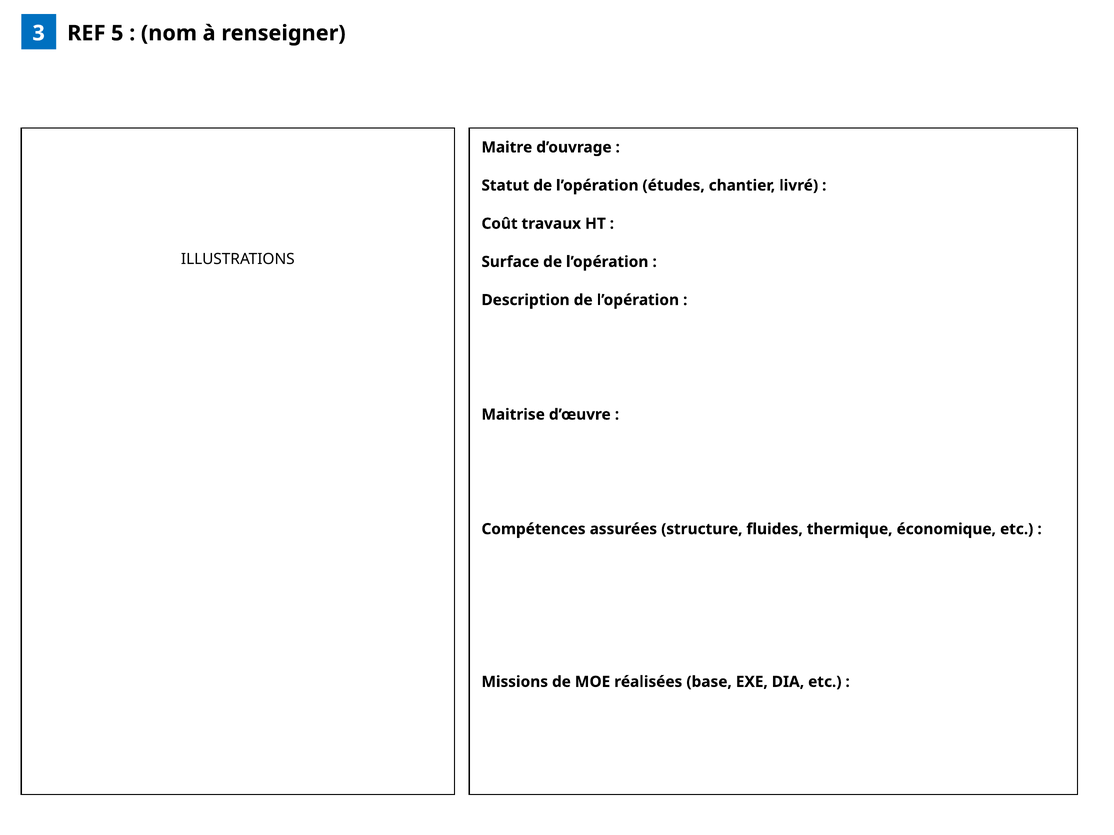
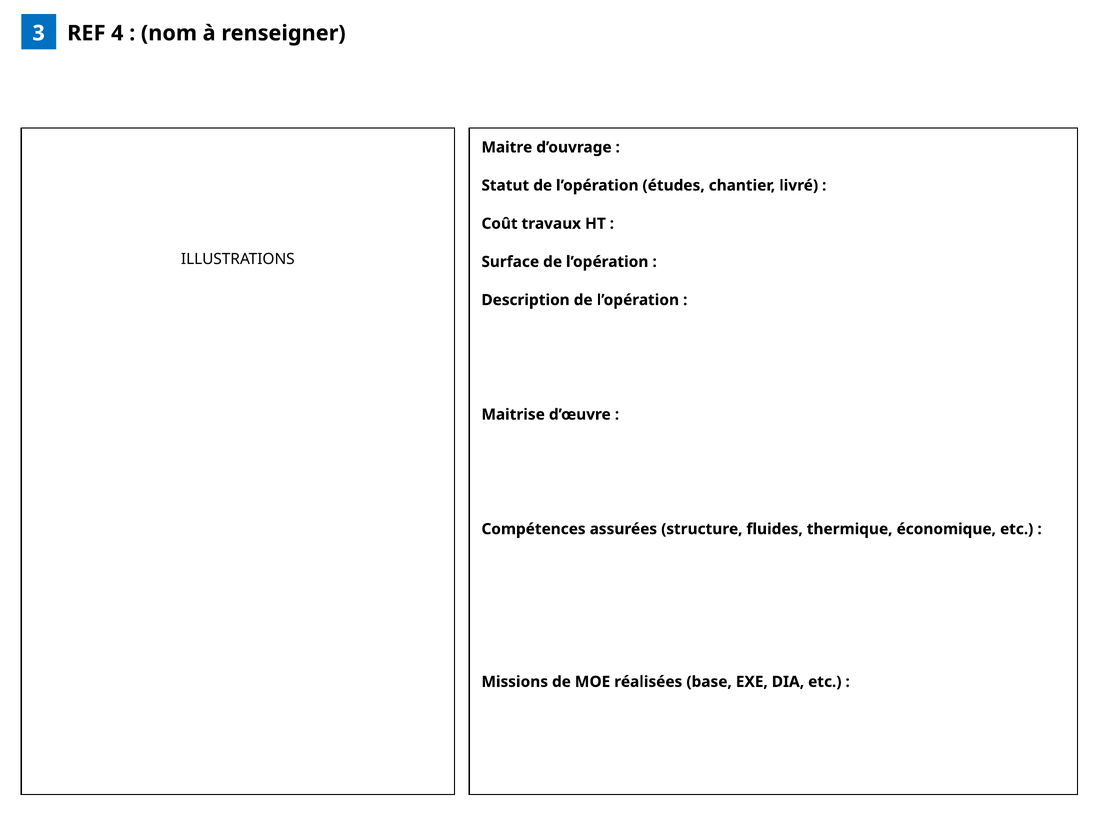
5: 5 -> 4
